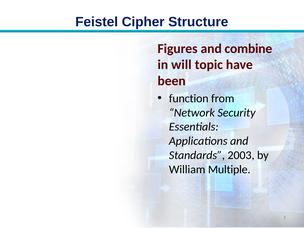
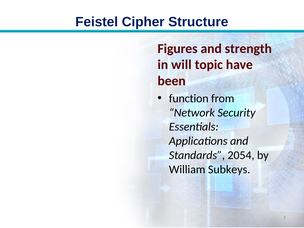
combine: combine -> strength
2003: 2003 -> 2054
Multiple: Multiple -> Subkeys
